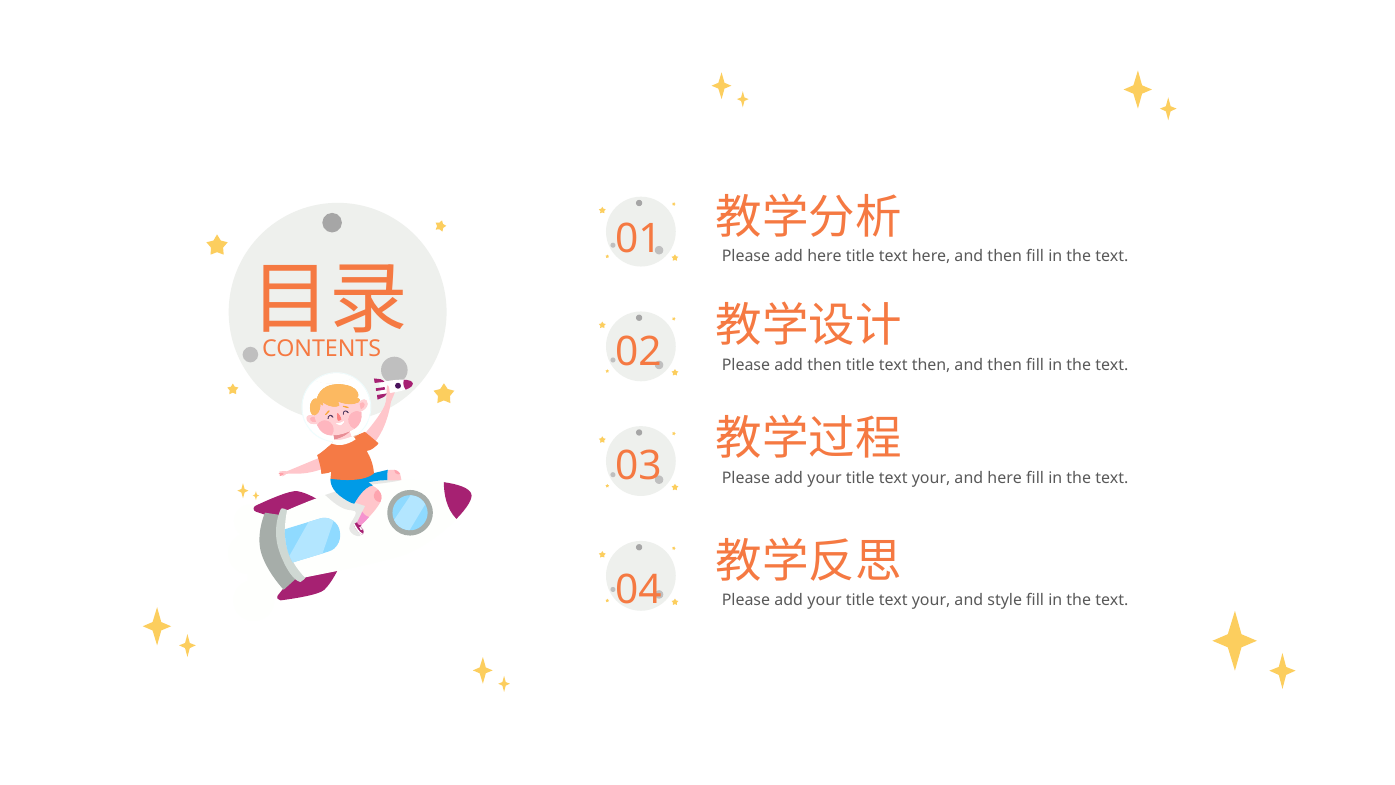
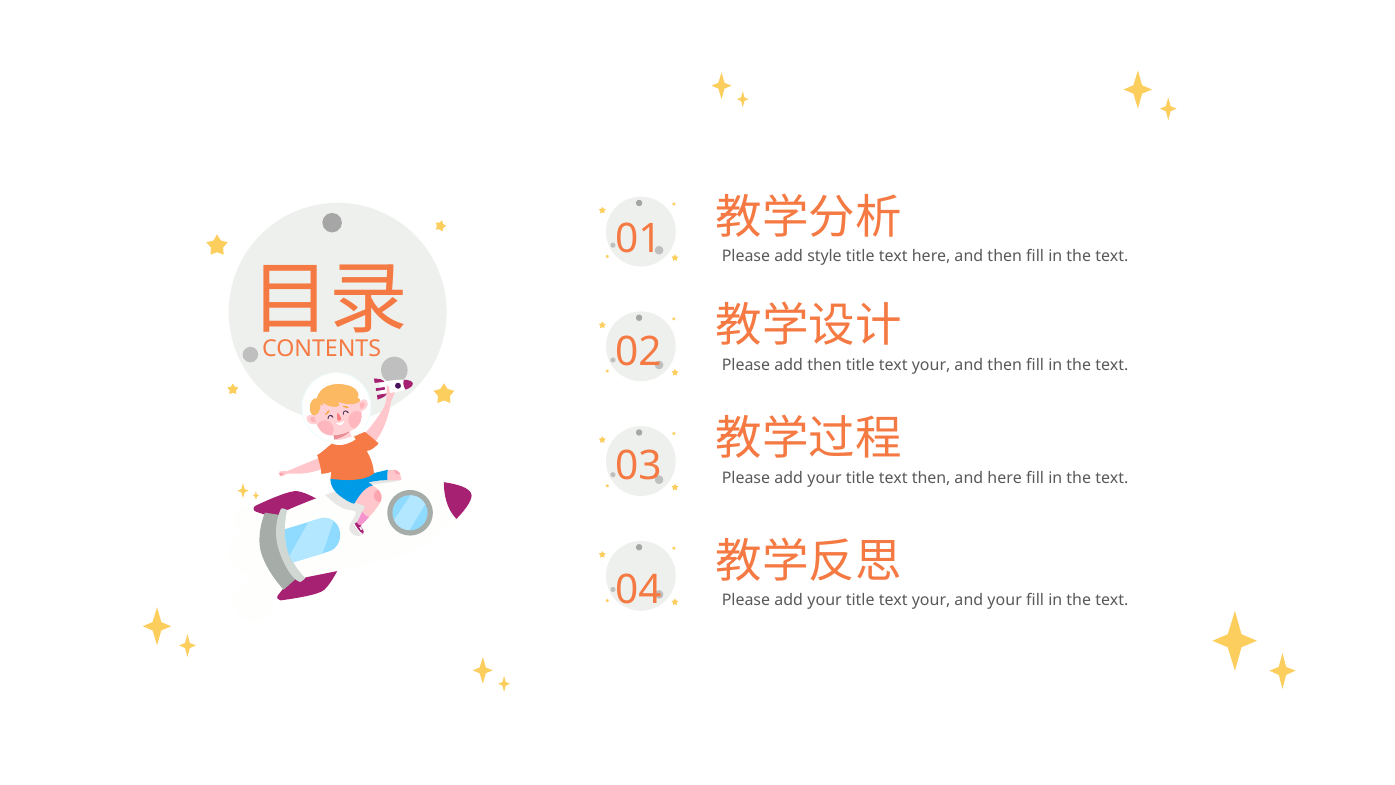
add here: here -> style
then at (931, 365): then -> your
your at (931, 478): your -> then
and style: style -> your
